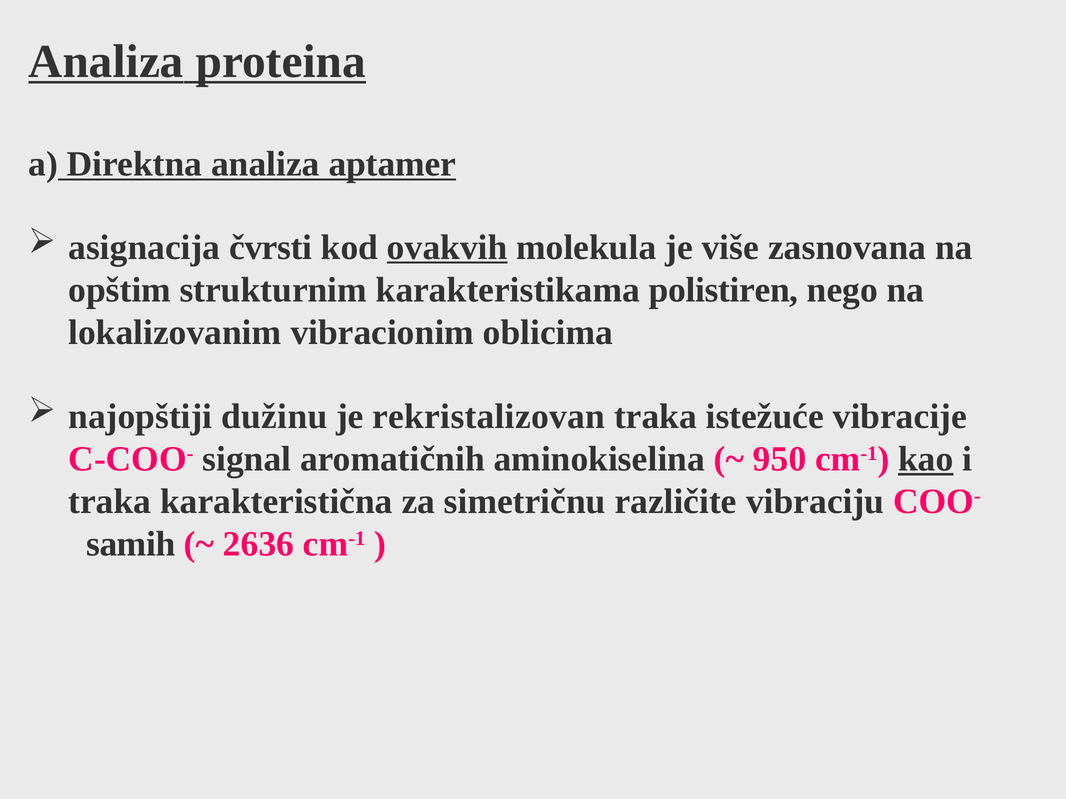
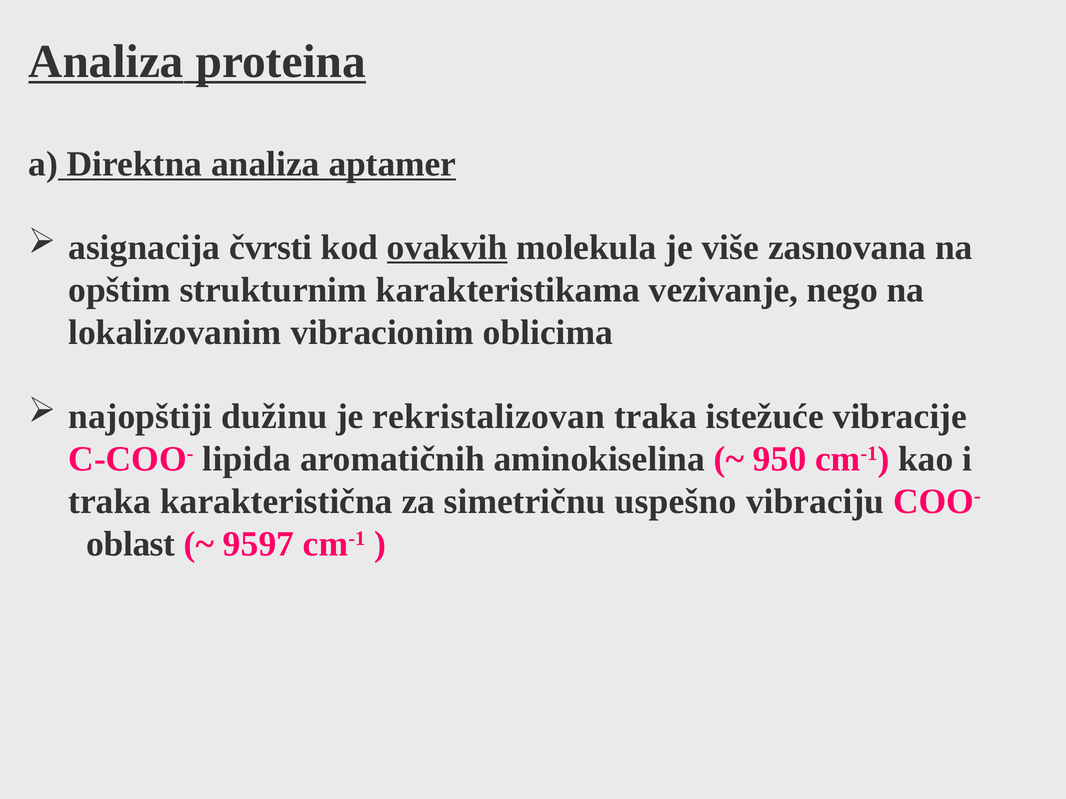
polistiren: polistiren -> vezivanje
signal: signal -> lipida
kao underline: present -> none
različite: različite -> uspešno
samih: samih -> oblast
2636: 2636 -> 9597
